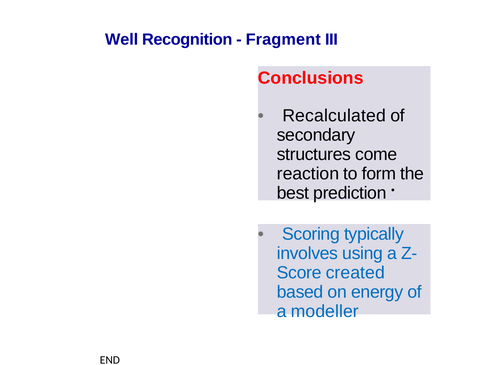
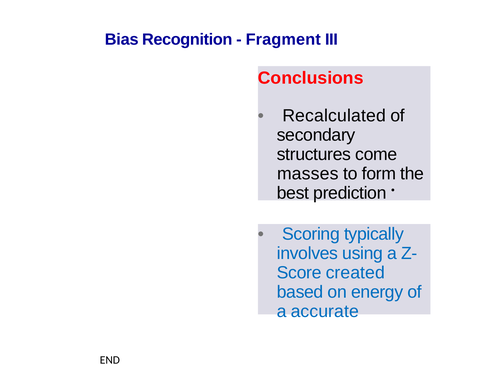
Well: Well -> Bias
reaction: reaction -> masses
modeller: modeller -> accurate
